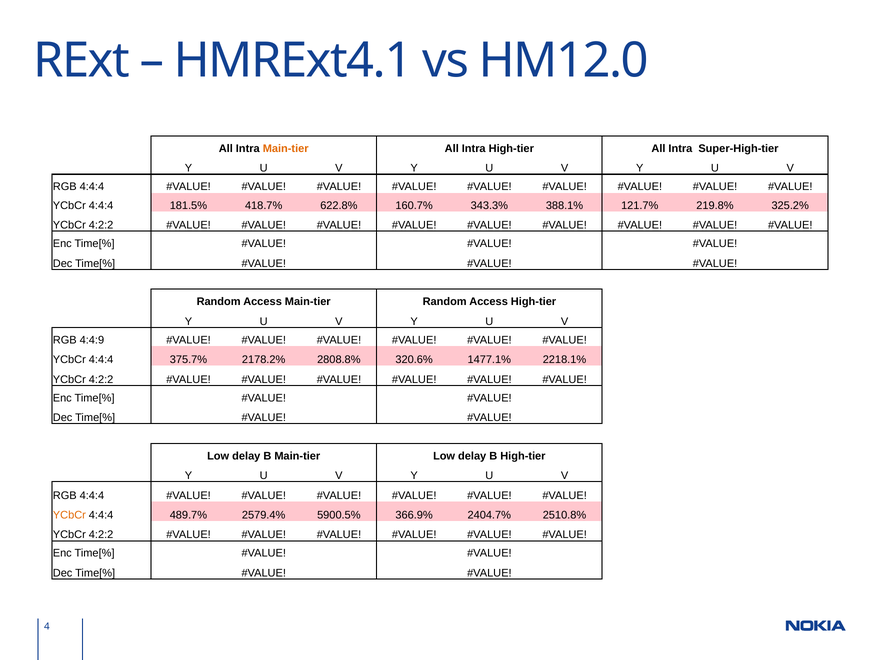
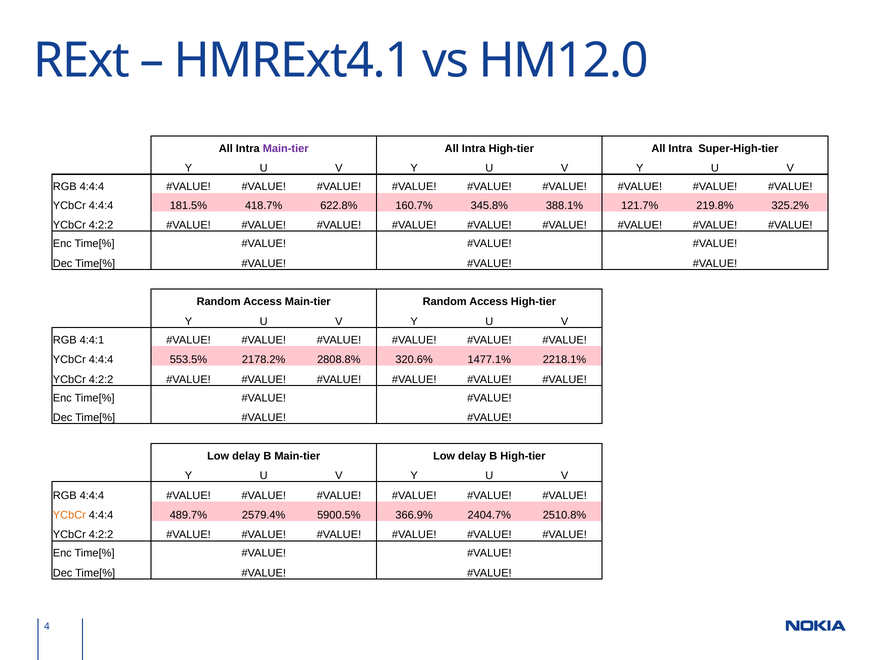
Main-tier at (286, 149) colour: orange -> purple
343.3%: 343.3% -> 345.8%
4:4:9: 4:4:9 -> 4:4:1
375.7%: 375.7% -> 553.5%
